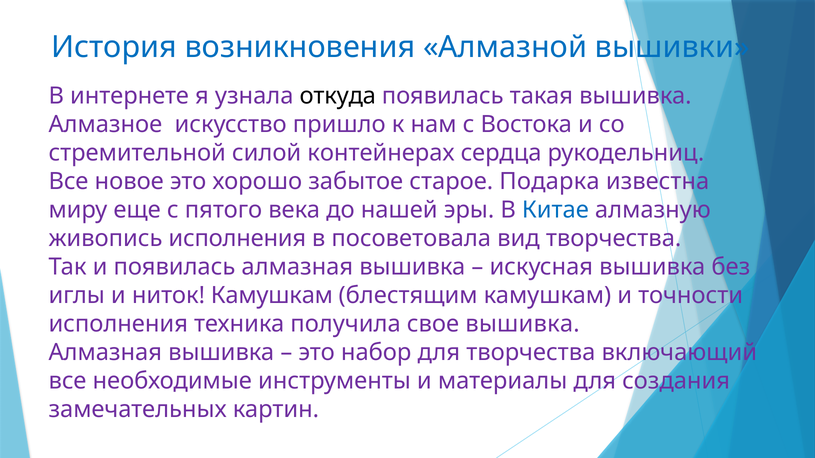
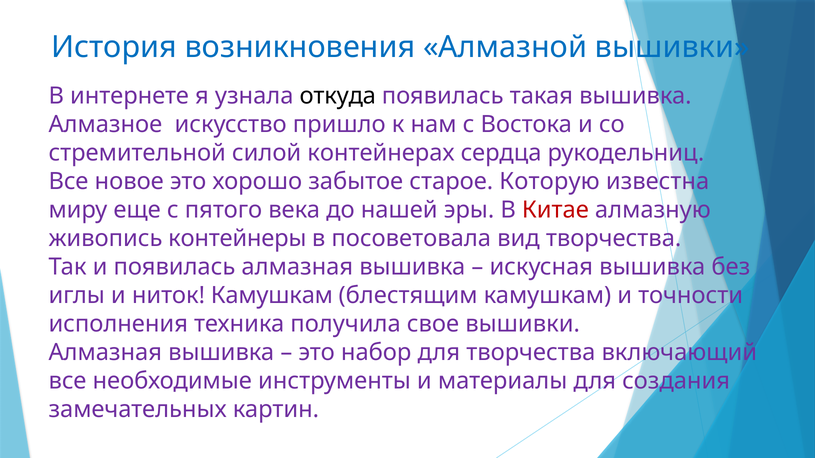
Подарка: Подарка -> Которую
Китае colour: blue -> red
живопись исполнения: исполнения -> контейнеры
свое вышивка: вышивка -> вышивки
